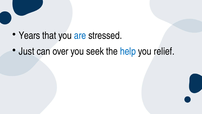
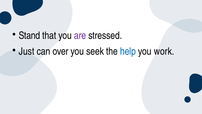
Years: Years -> Stand
are colour: blue -> purple
relief: relief -> work
